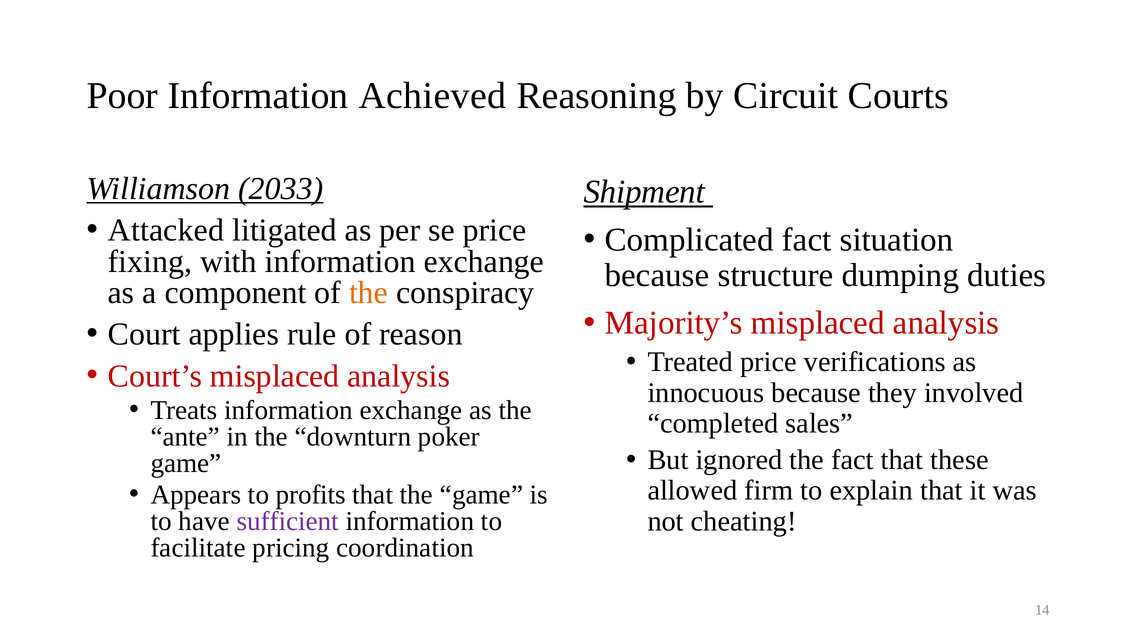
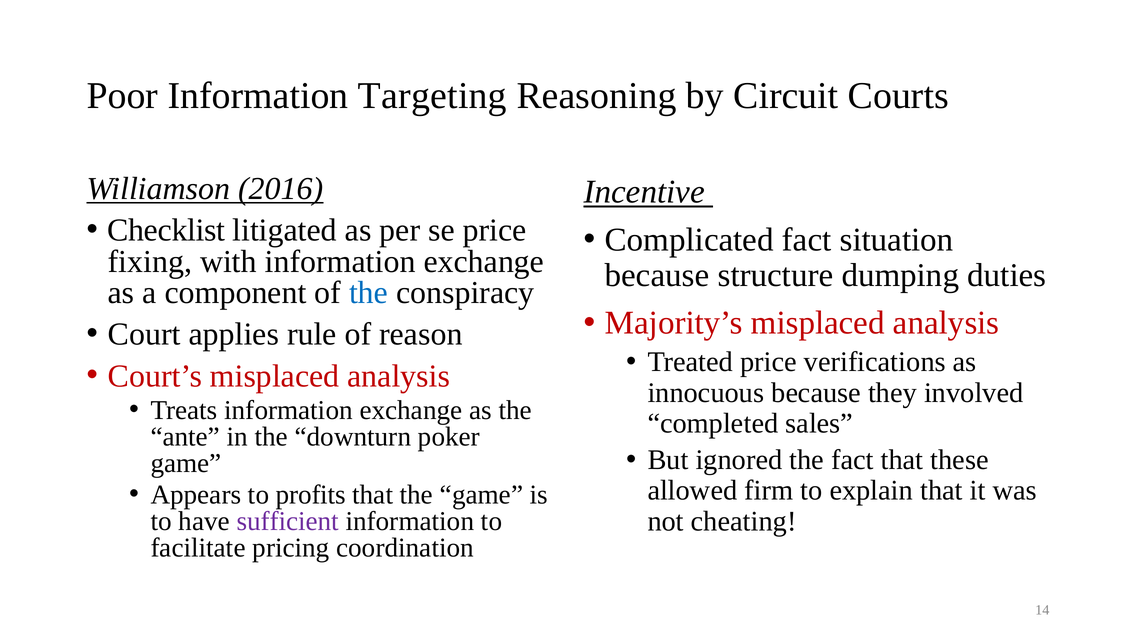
Achieved: Achieved -> Targeting
2033: 2033 -> 2016
Shipment: Shipment -> Incentive
Attacked: Attacked -> Checklist
the at (369, 293) colour: orange -> blue
